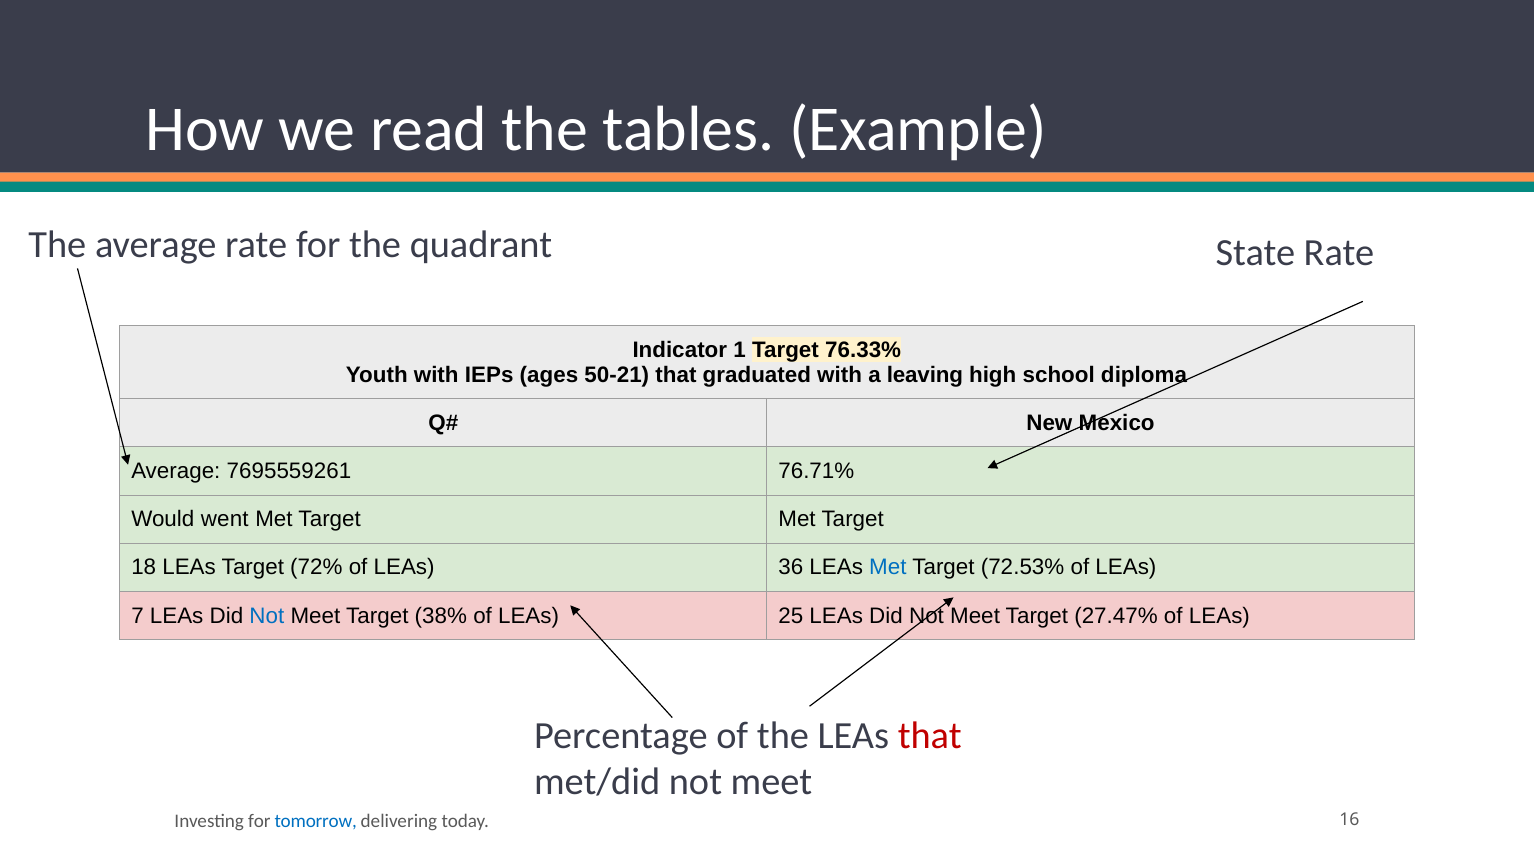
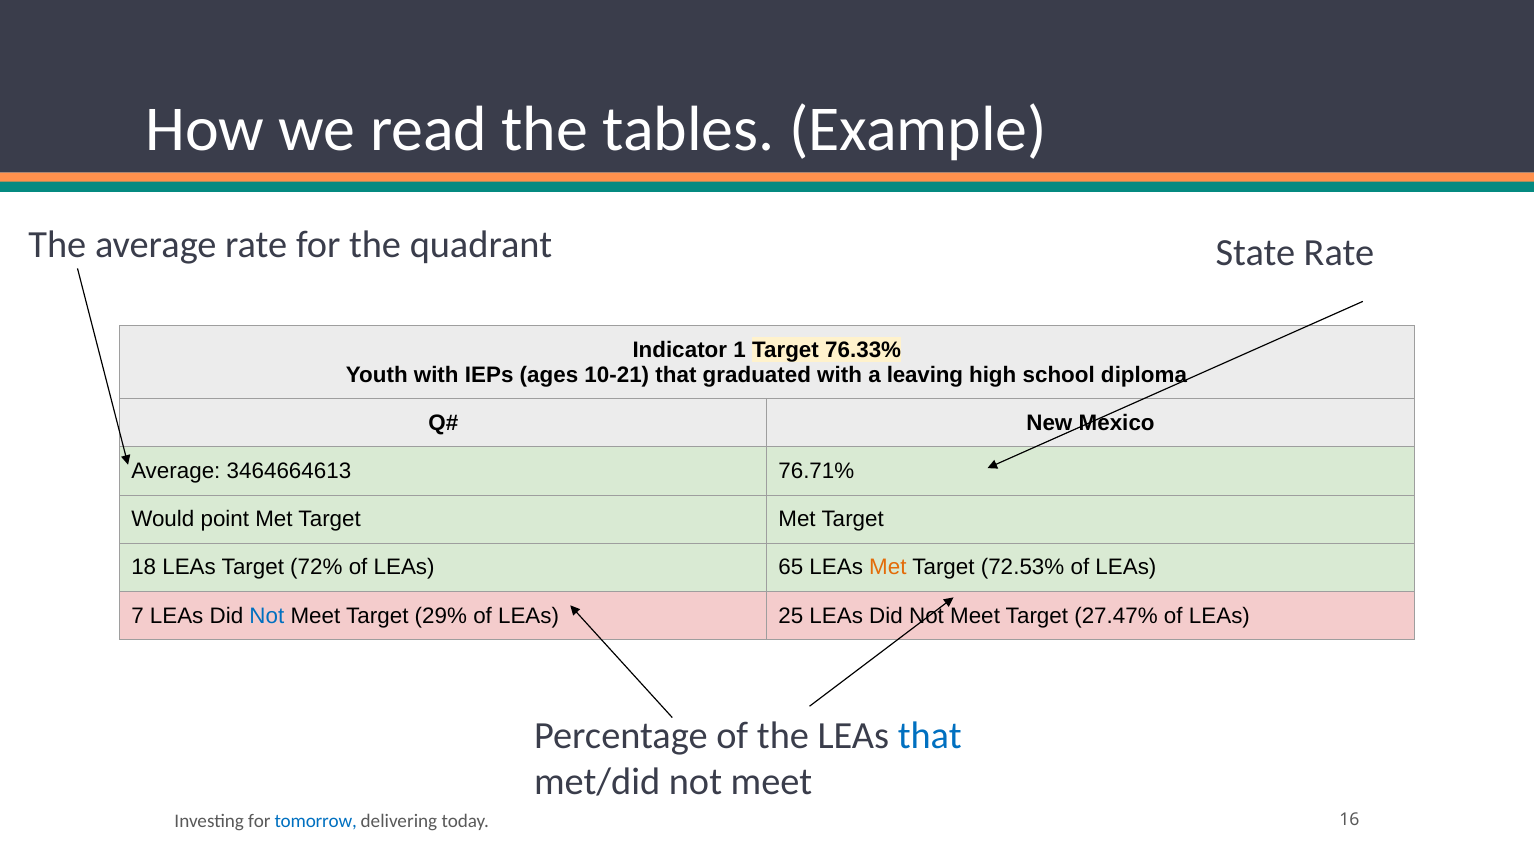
50-21: 50-21 -> 10-21
7695559261: 7695559261 -> 3464664613
went: went -> point
36: 36 -> 65
Met at (888, 567) colour: blue -> orange
38%: 38% -> 29%
that at (930, 736) colour: red -> blue
